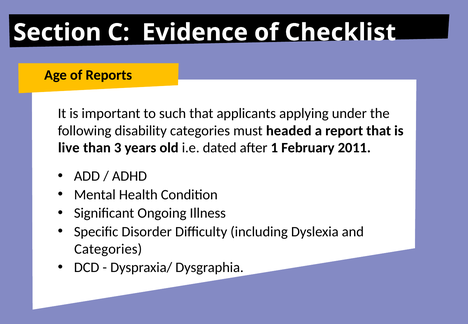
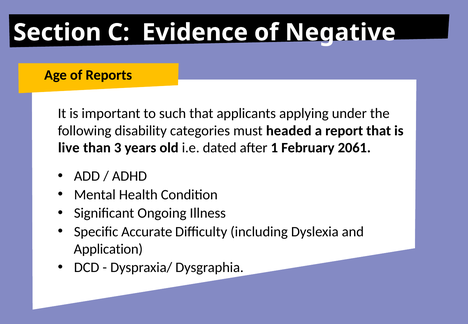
Checklist: Checklist -> Negative
2011: 2011 -> 2061
Disorder: Disorder -> Accurate
Categories at (108, 249): Categories -> Application
